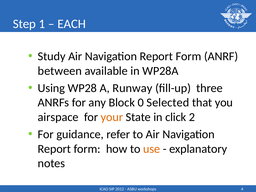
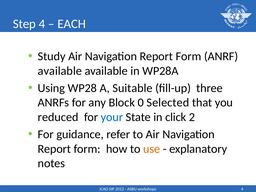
Step 1: 1 -> 4
between at (60, 71): between -> available
Runway: Runway -> Suitable
airspace: airspace -> reduced
your colour: orange -> blue
